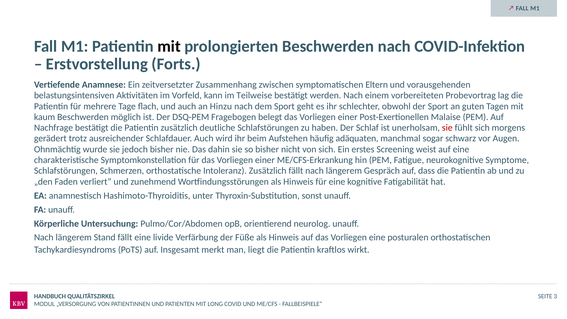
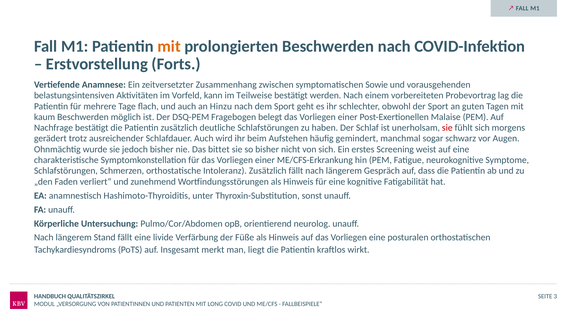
mit at (169, 47) colour: black -> orange
Eltern: Eltern -> Sowie
adäquaten: adäquaten -> gemindert
dahin: dahin -> bittet
